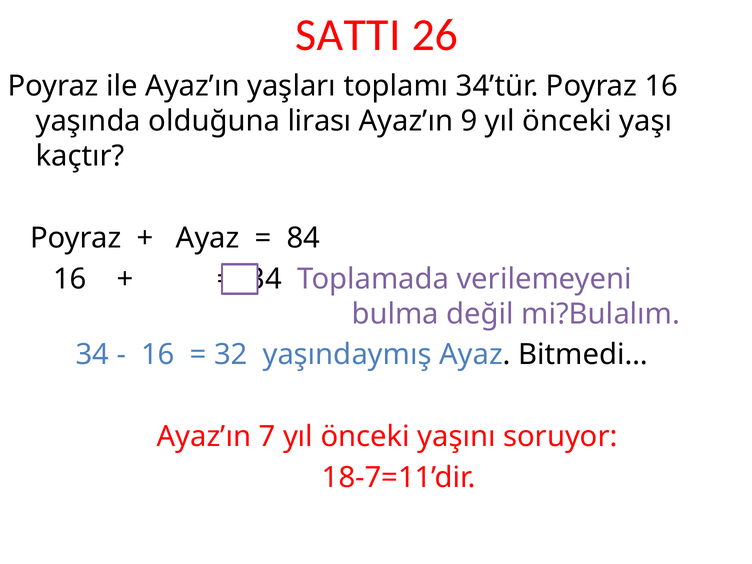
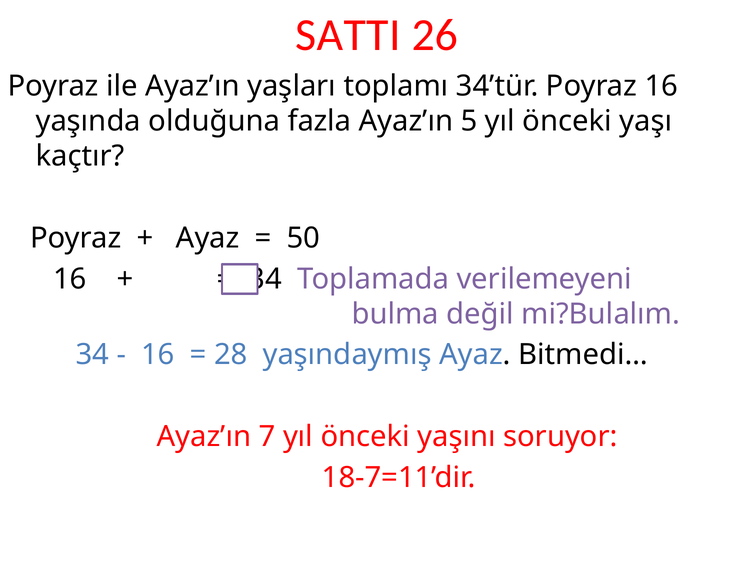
lirası: lirası -> fazla
9: 9 -> 5
84: 84 -> 50
32: 32 -> 28
